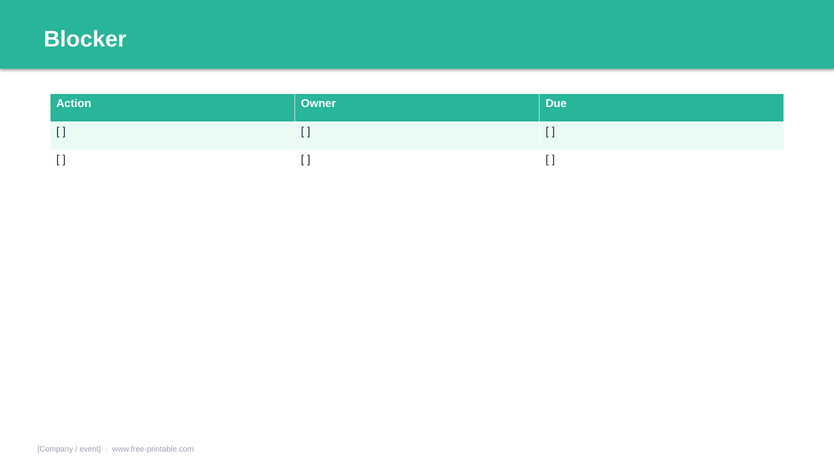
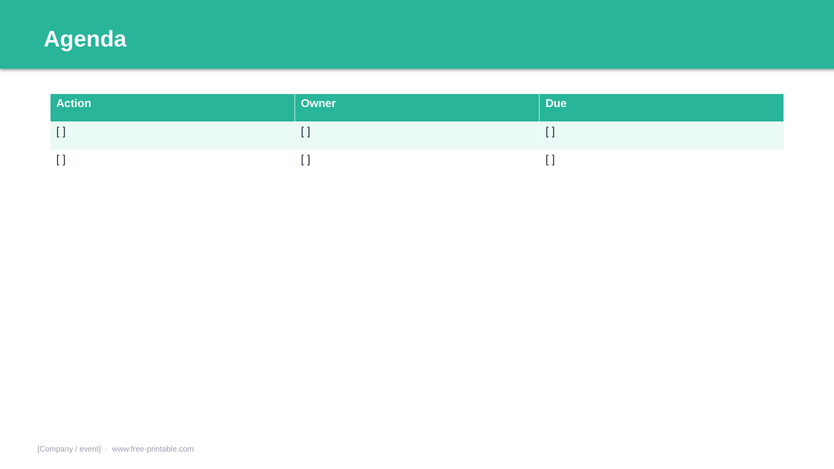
Blocker: Blocker -> Agenda
